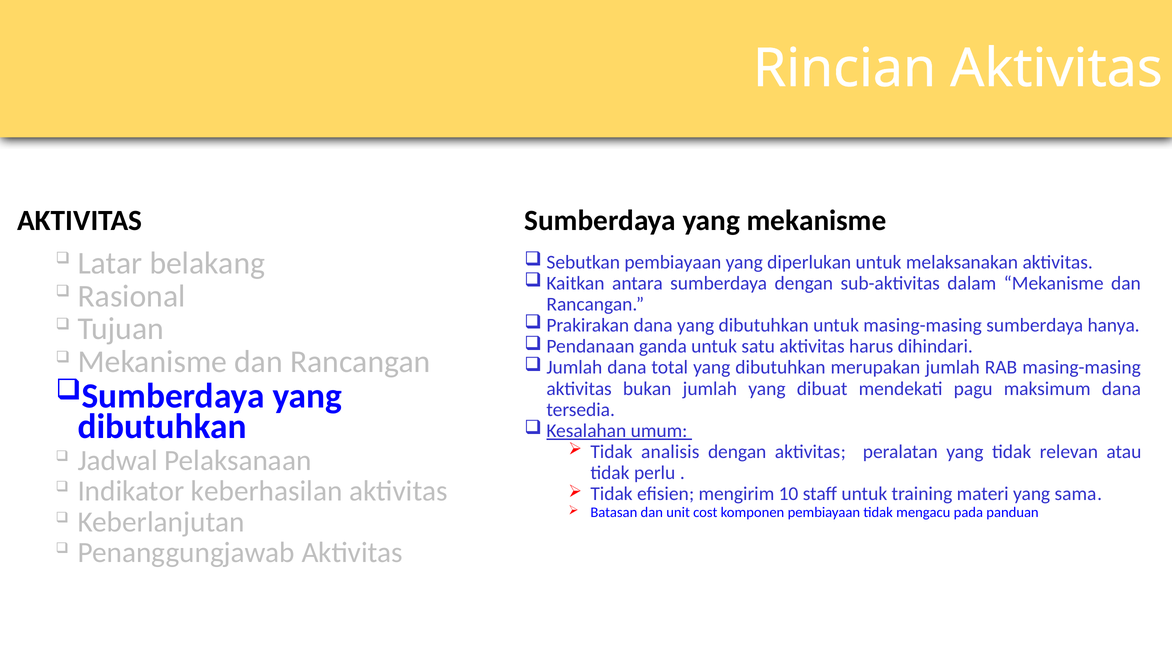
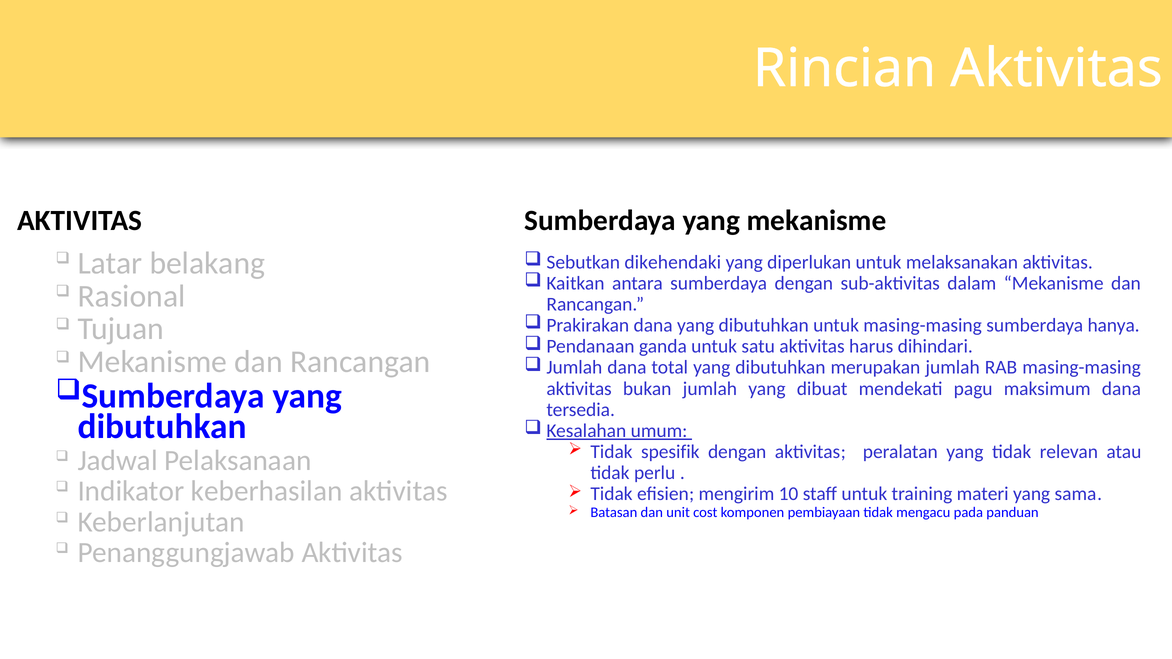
pembiayaan at (673, 262): pembiayaan -> dikehendaki
analisis: analisis -> spesifik
